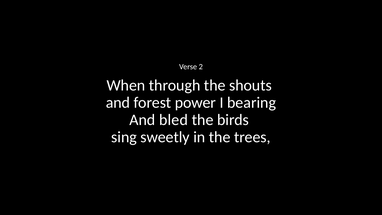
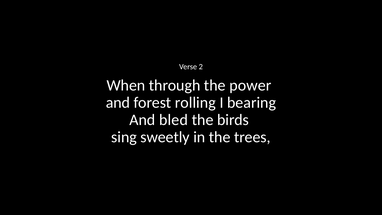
shouts: shouts -> power
power: power -> rolling
